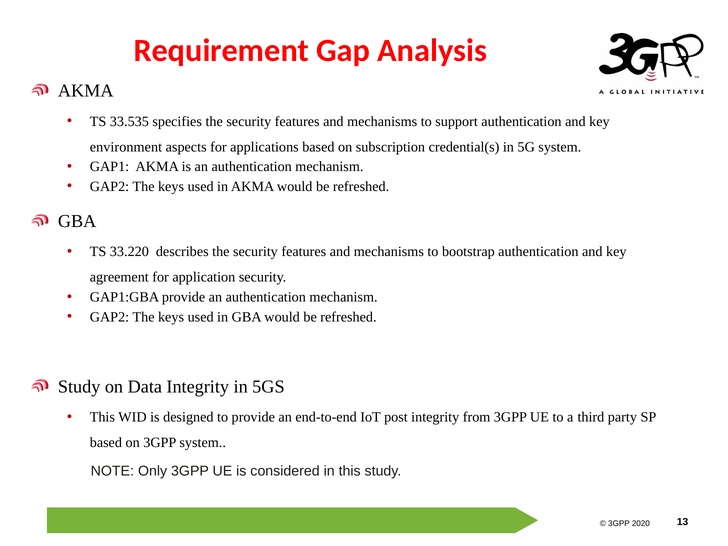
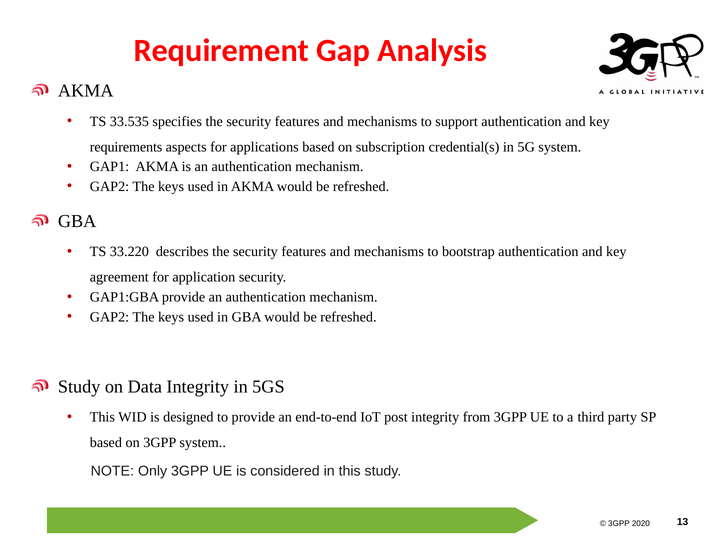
environment: environment -> requirements
